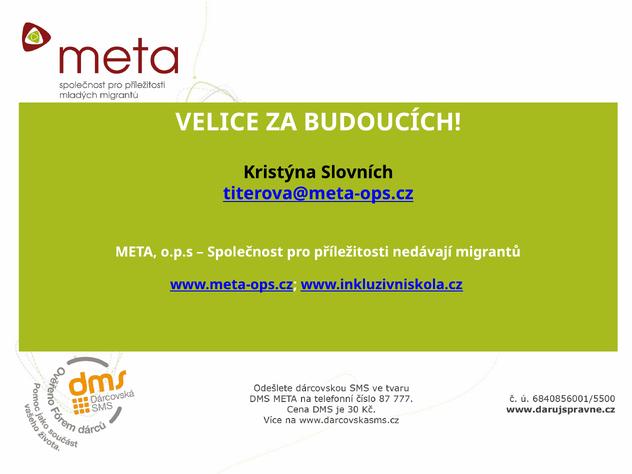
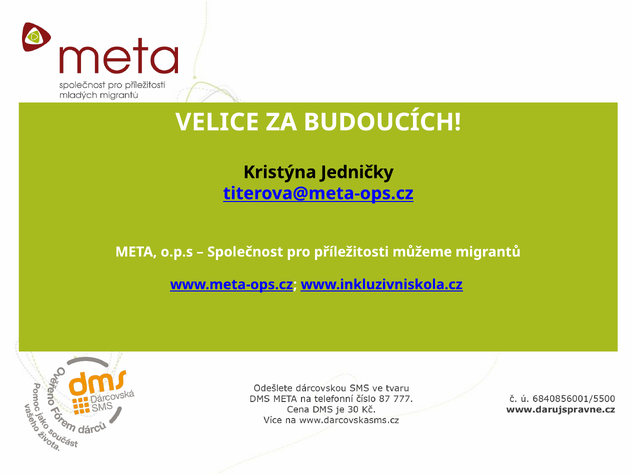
Slovních: Slovních -> Jedničky
nedávají: nedávají -> můžeme
